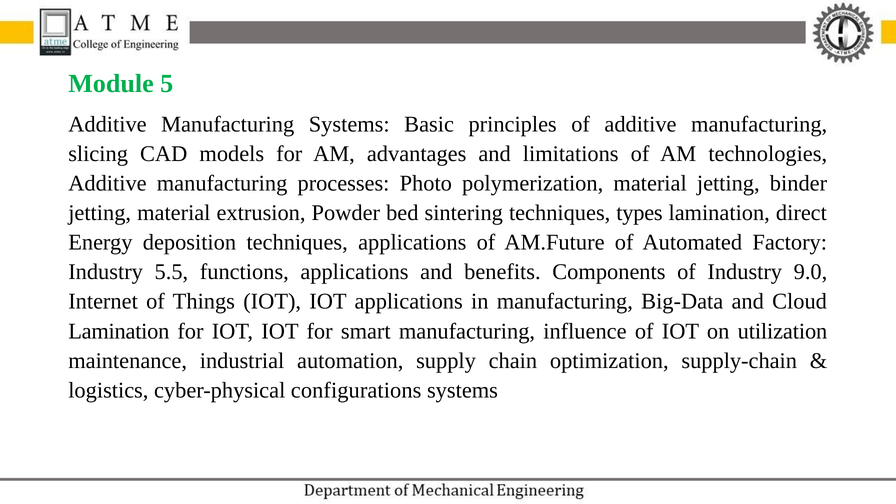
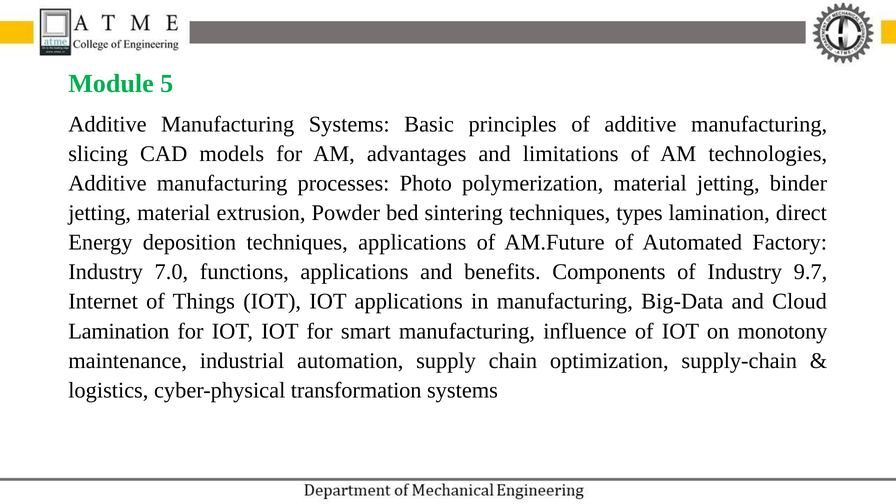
5.5: 5.5 -> 7.0
9.0: 9.0 -> 9.7
utilization: utilization -> monotony
configurations: configurations -> transformation
